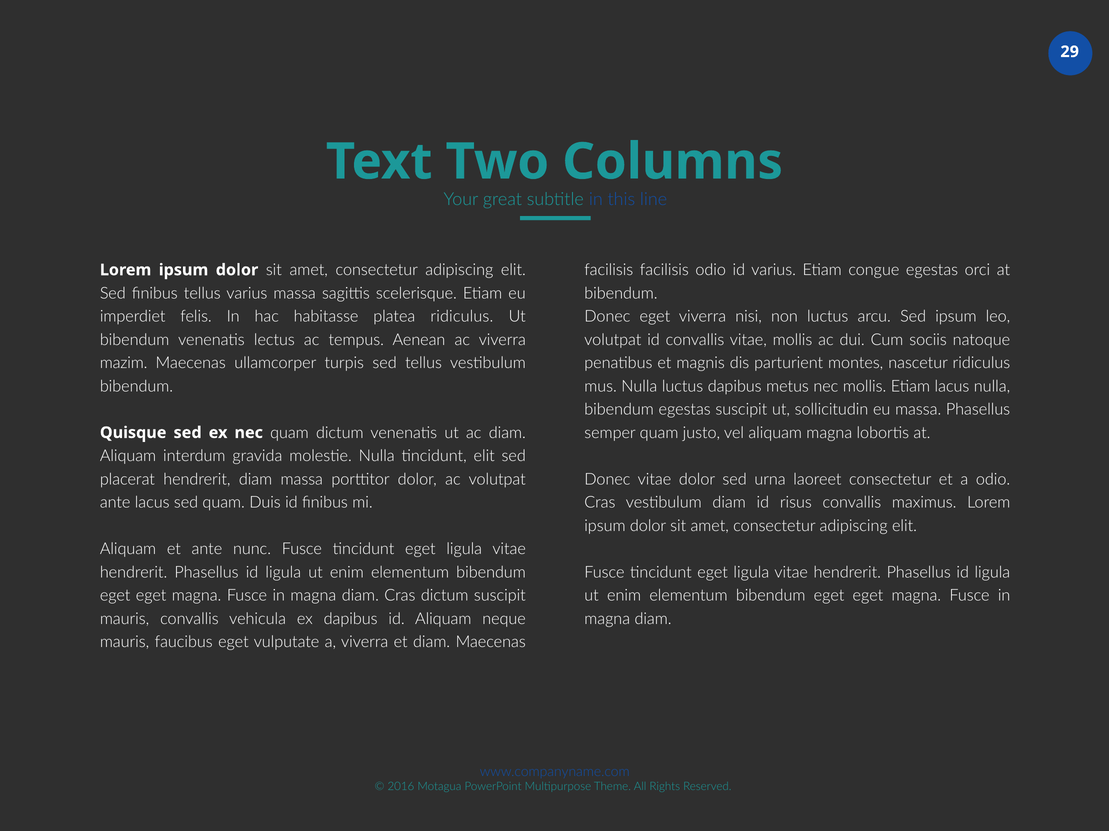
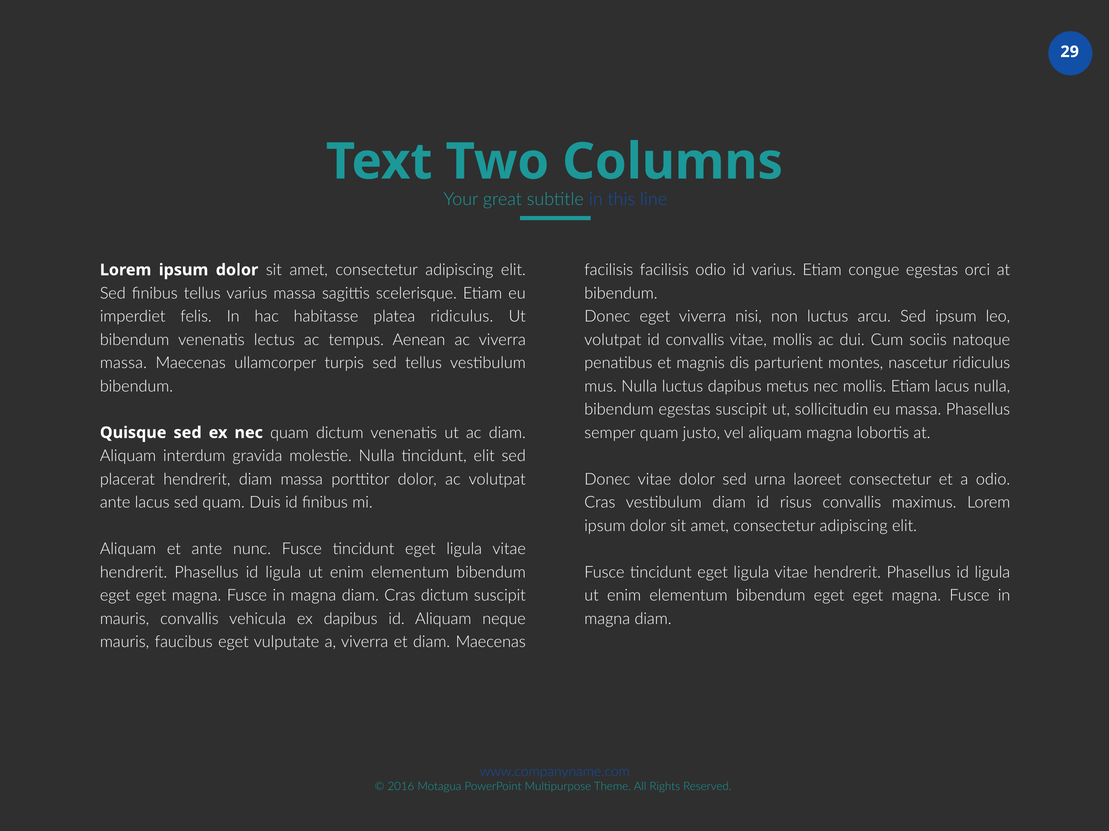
mazim at (124, 363): mazim -> massa
